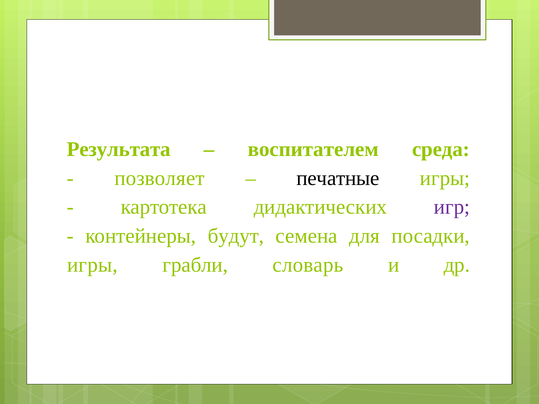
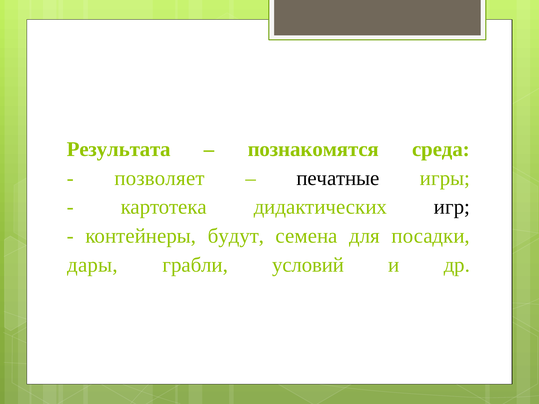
воспитателем: воспитателем -> познакомятся
игр colour: purple -> black
игры at (92, 265): игры -> дары
словарь: словарь -> условий
